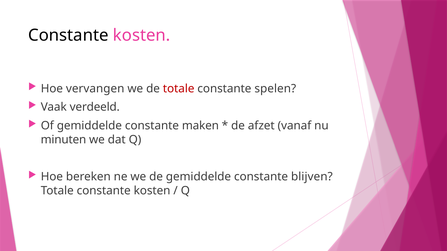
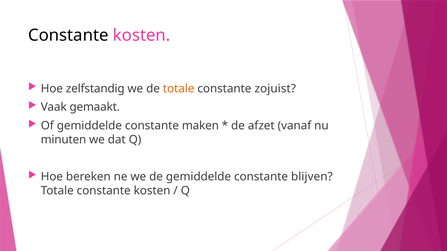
vervangen: vervangen -> zelfstandig
totale at (179, 89) colour: red -> orange
spelen: spelen -> zojuist
verdeeld: verdeeld -> gemaakt
